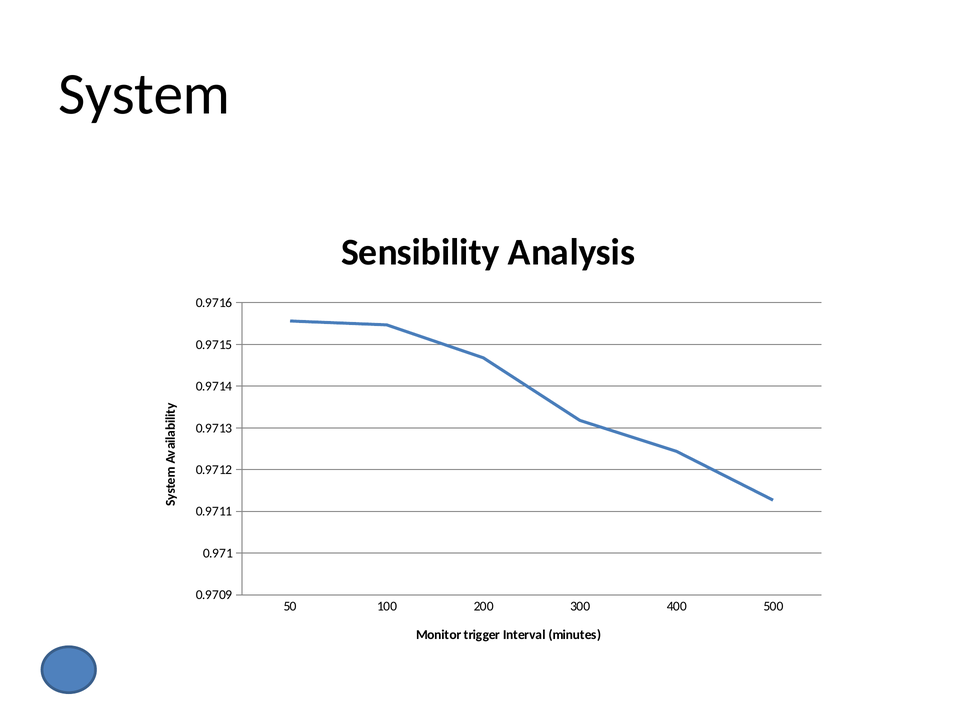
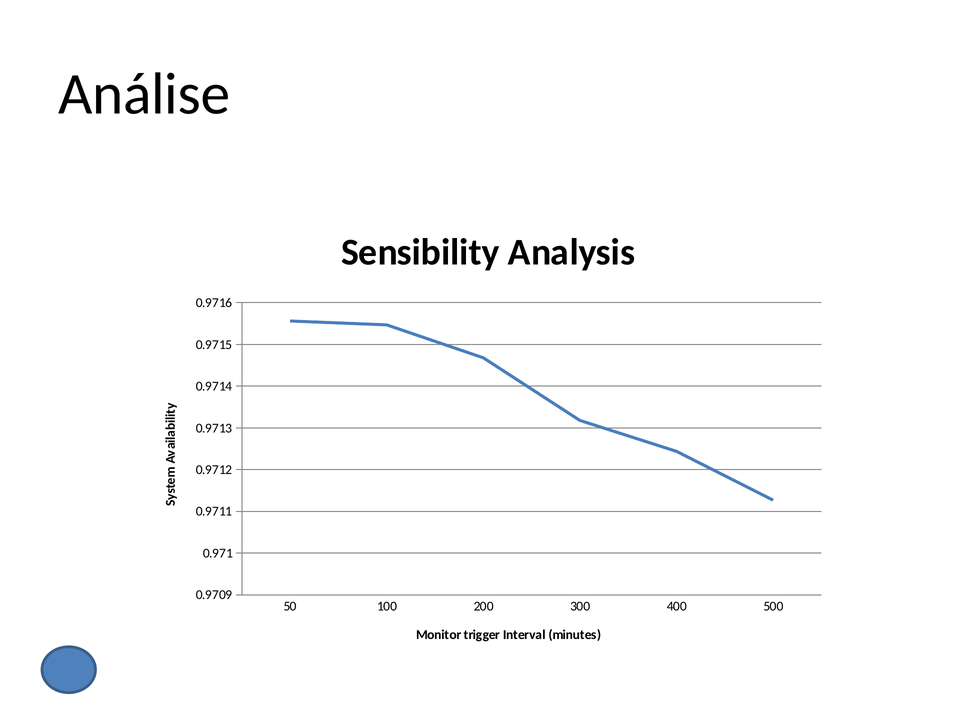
System: System -> Análise
